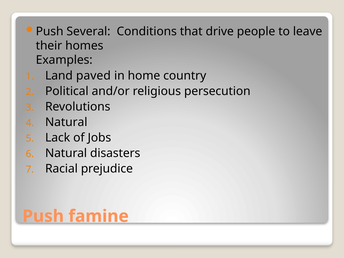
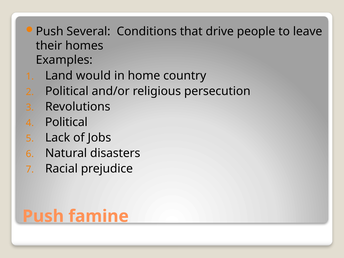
paved: paved -> would
Natural at (66, 122): Natural -> Political
